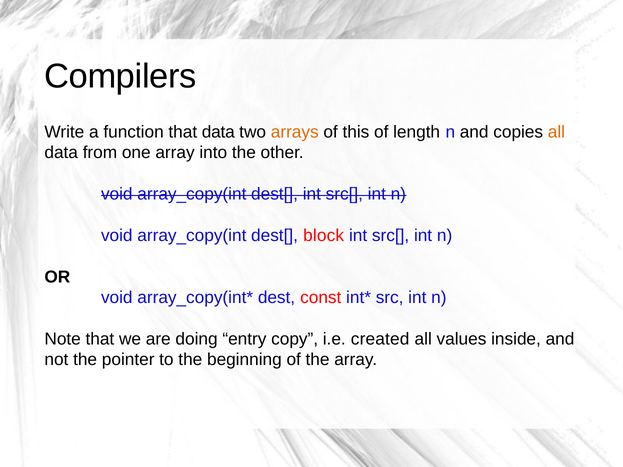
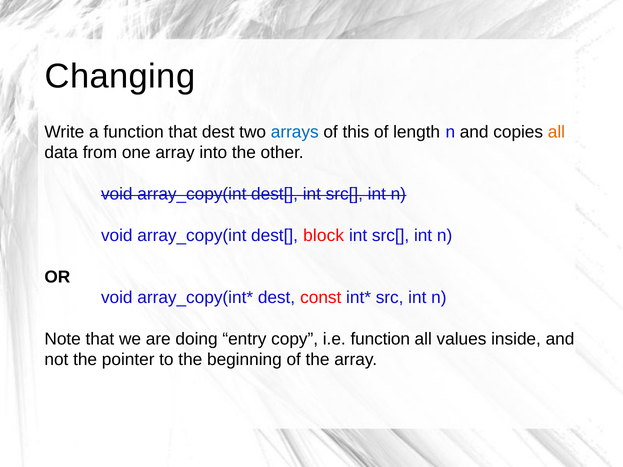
Compilers: Compilers -> Changing
that data: data -> dest
arrays colour: orange -> blue
i.e created: created -> function
